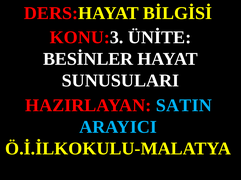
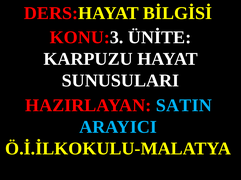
BESİNLER: BESİNLER -> KARPUZU
